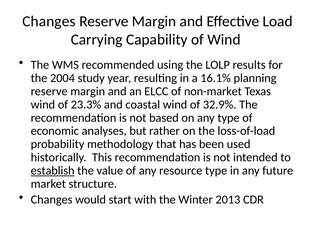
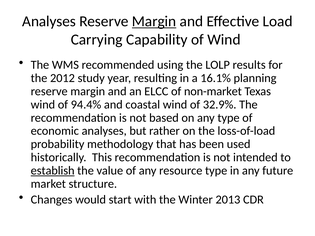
Changes at (49, 21): Changes -> Analyses
Margin at (154, 21) underline: none -> present
2004: 2004 -> 2012
23.3%: 23.3% -> 94.4%
